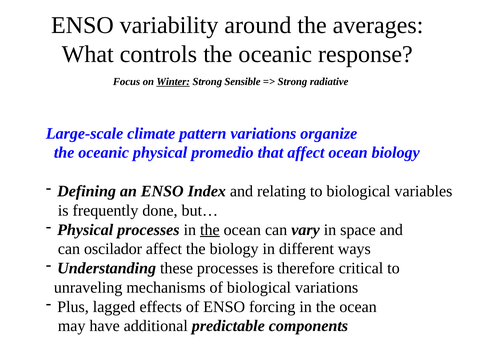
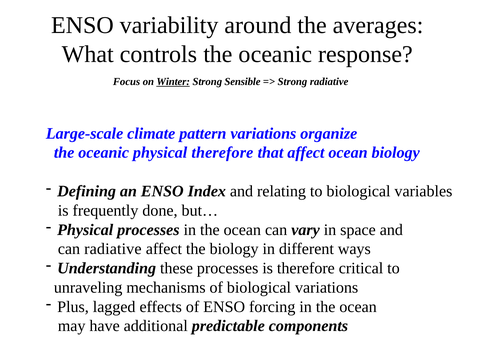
physical promedio: promedio -> therefore
the at (210, 230) underline: present -> none
can oscilador: oscilador -> radiative
